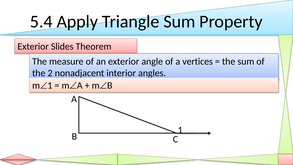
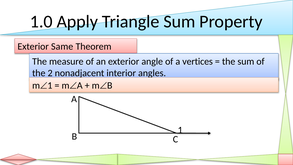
5.4: 5.4 -> 1.0
Slides: Slides -> Same
